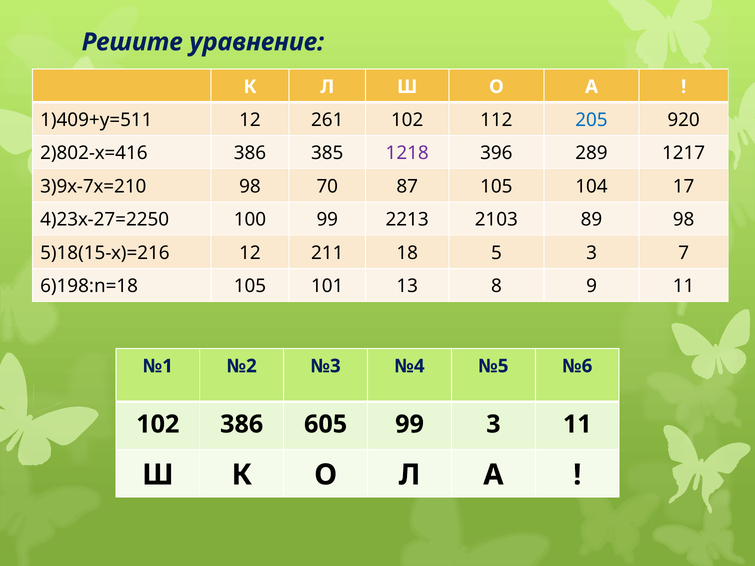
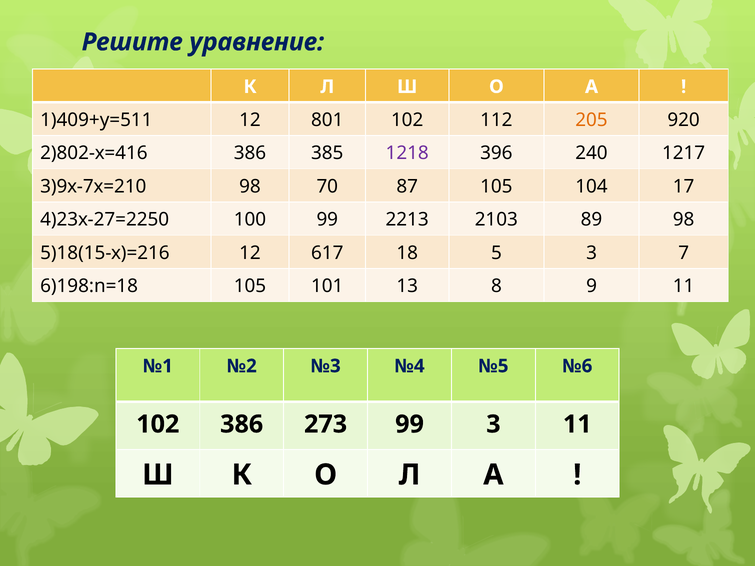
261: 261 -> 801
205 colour: blue -> orange
289: 289 -> 240
211: 211 -> 617
605: 605 -> 273
